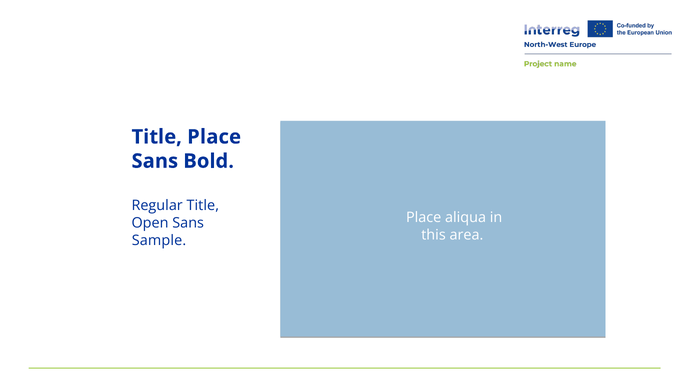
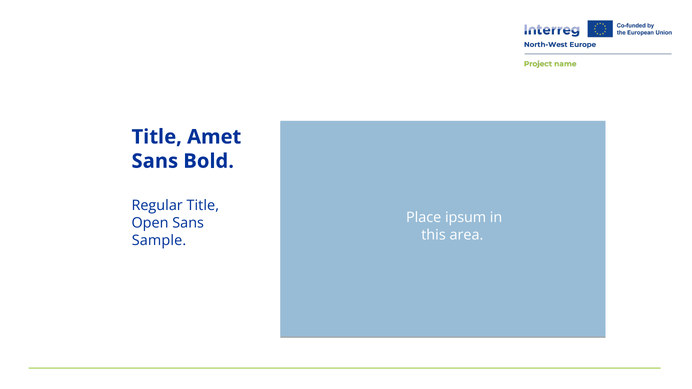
Title Place: Place -> Amet
aliqua: aliqua -> ipsum
